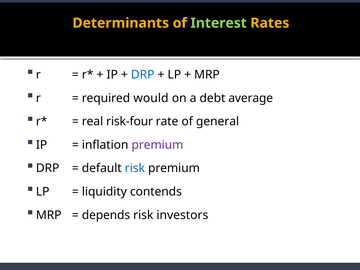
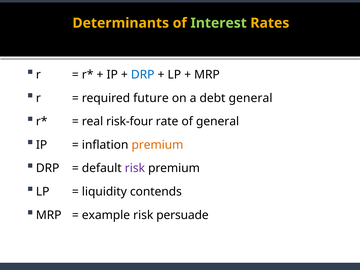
would: would -> future
debt average: average -> general
premium at (157, 145) colour: purple -> orange
risk at (135, 168) colour: blue -> purple
depends: depends -> example
investors: investors -> persuade
